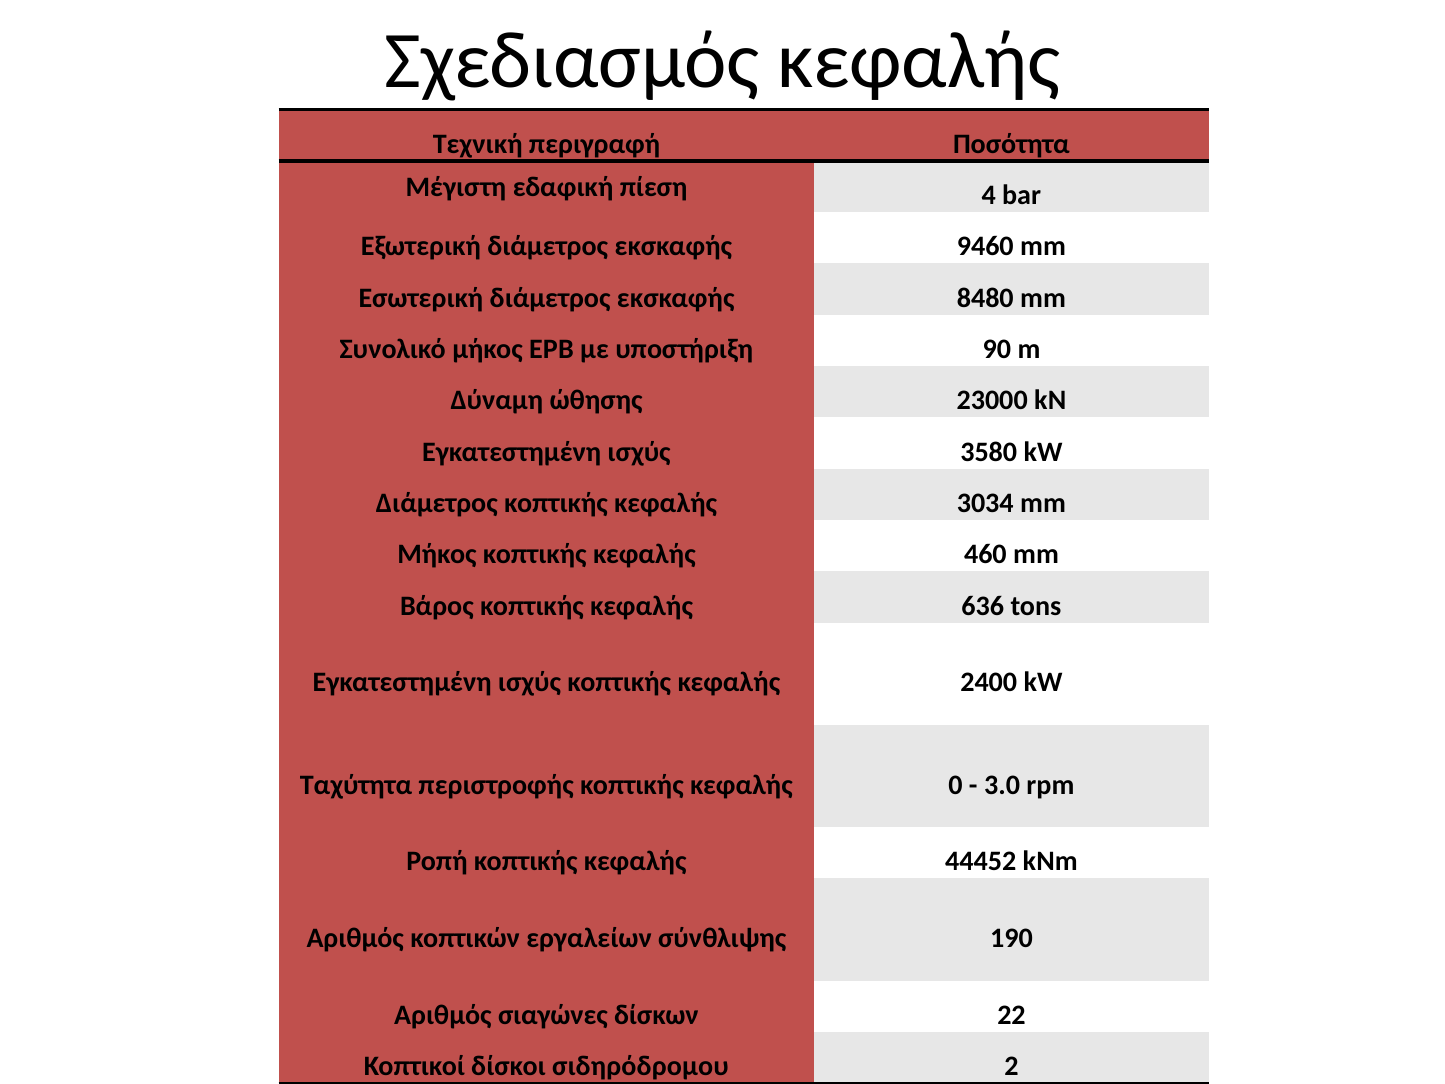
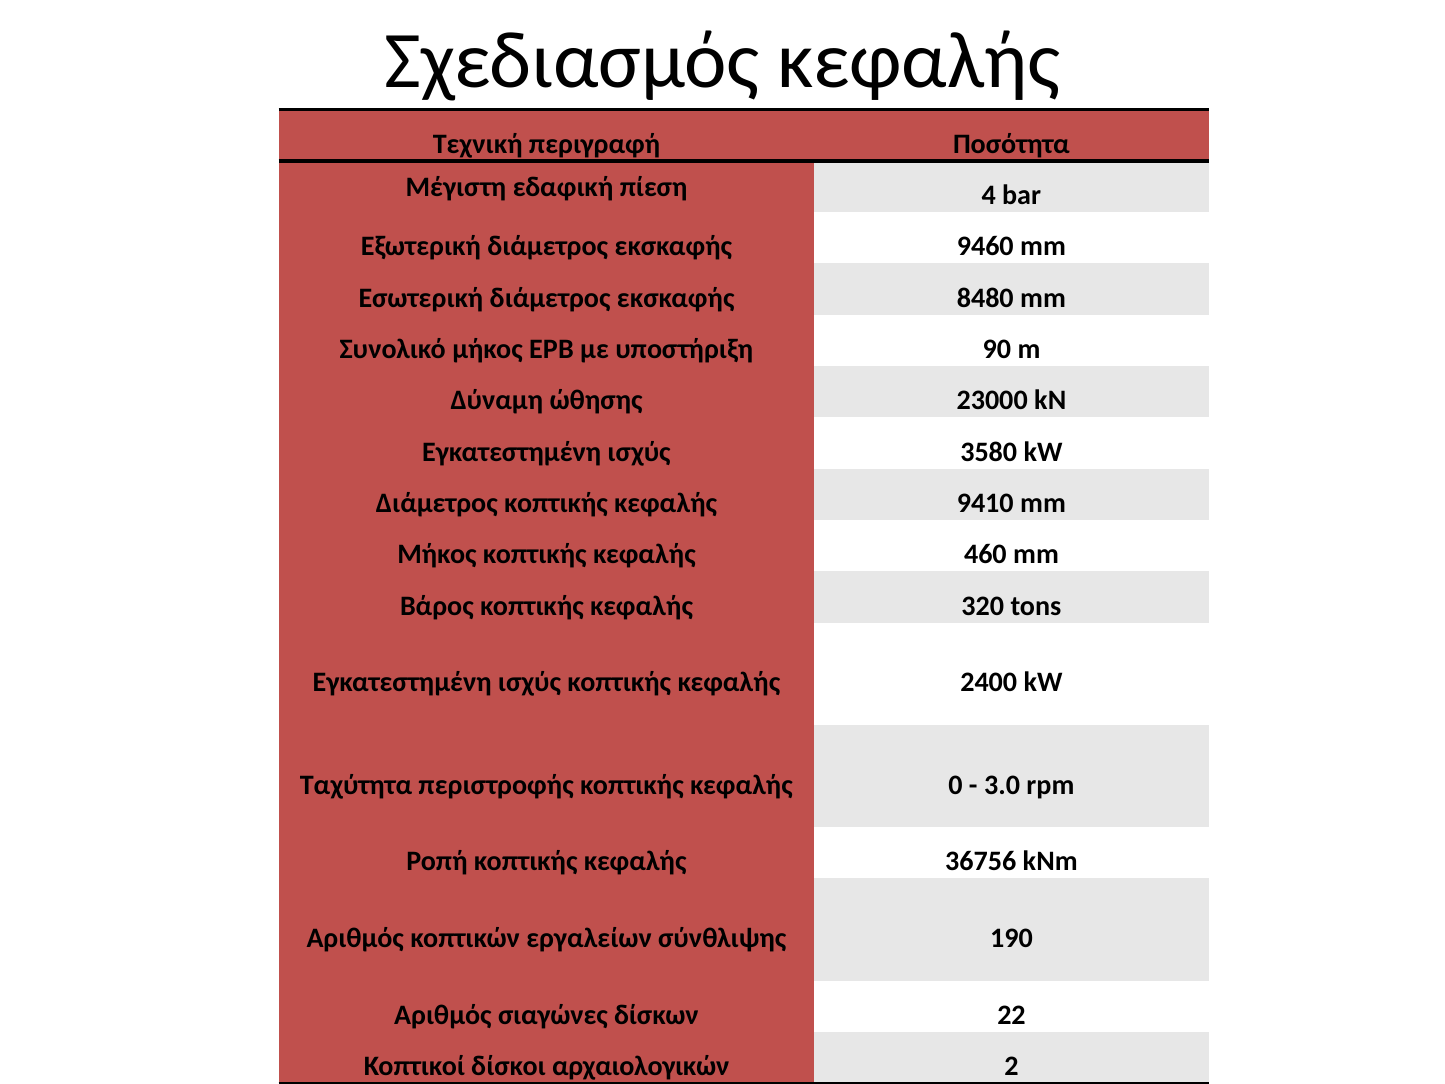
3034: 3034 -> 9410
636: 636 -> 320
44452: 44452 -> 36756
σιδηρόδρομου: σιδηρόδρομου -> αρχαιολογικών
